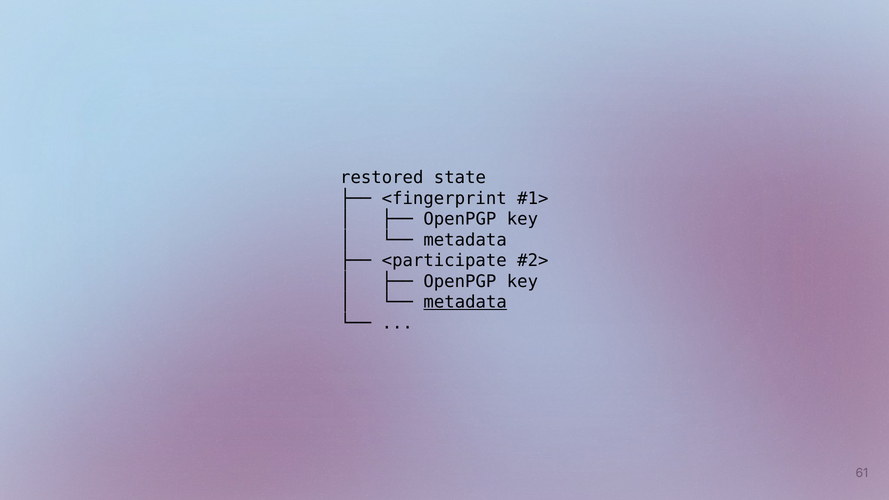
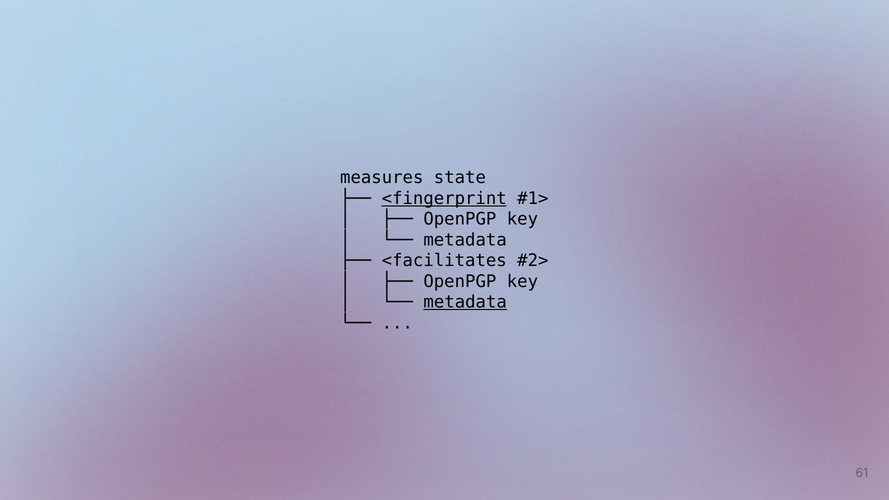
restored: restored -> measures
<fingerprint underline: none -> present
<participate: <participate -> <facilitates
